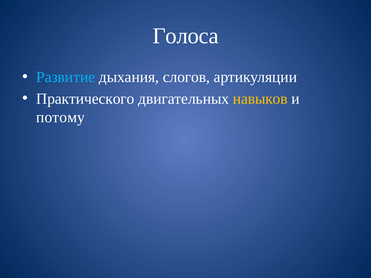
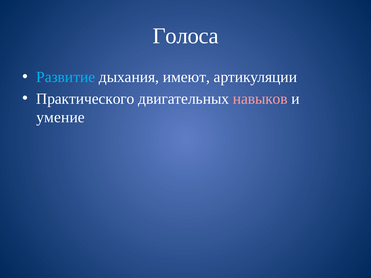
слогов: слогов -> имеют
навыков colour: yellow -> pink
потому: потому -> умение
